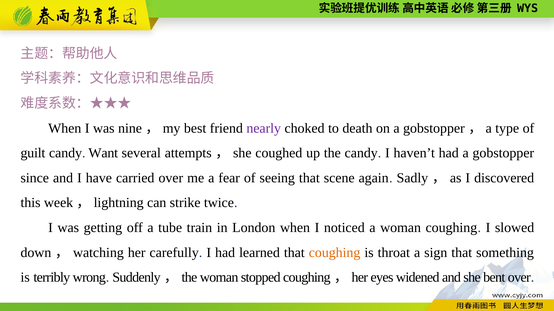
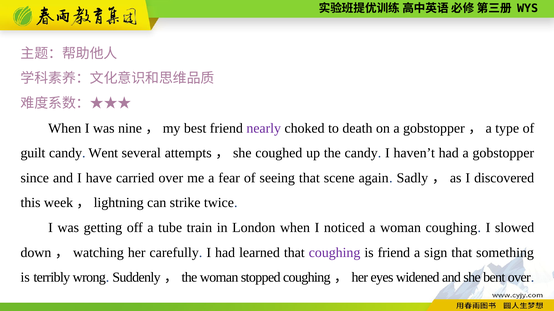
Want: Want -> Went
coughing at (335, 253) colour: orange -> purple
is throat: throat -> friend
